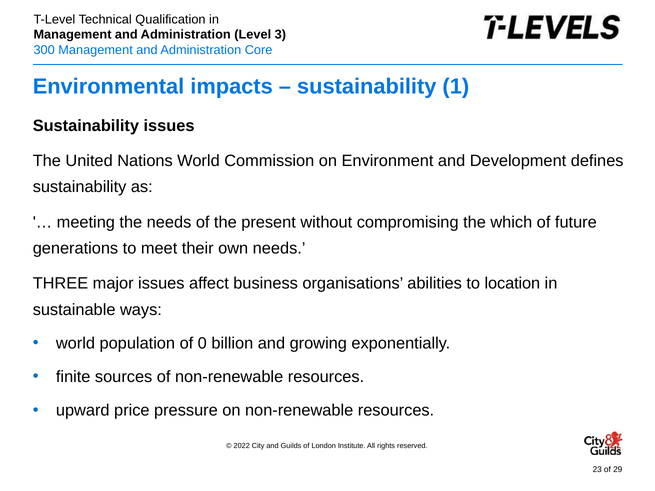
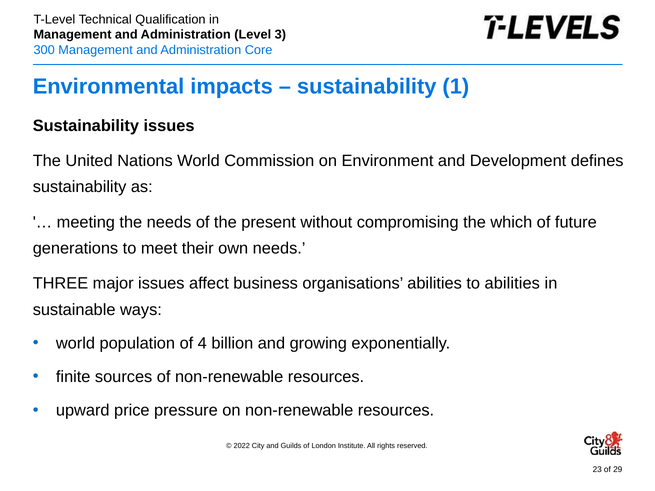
to location: location -> abilities
0: 0 -> 4
